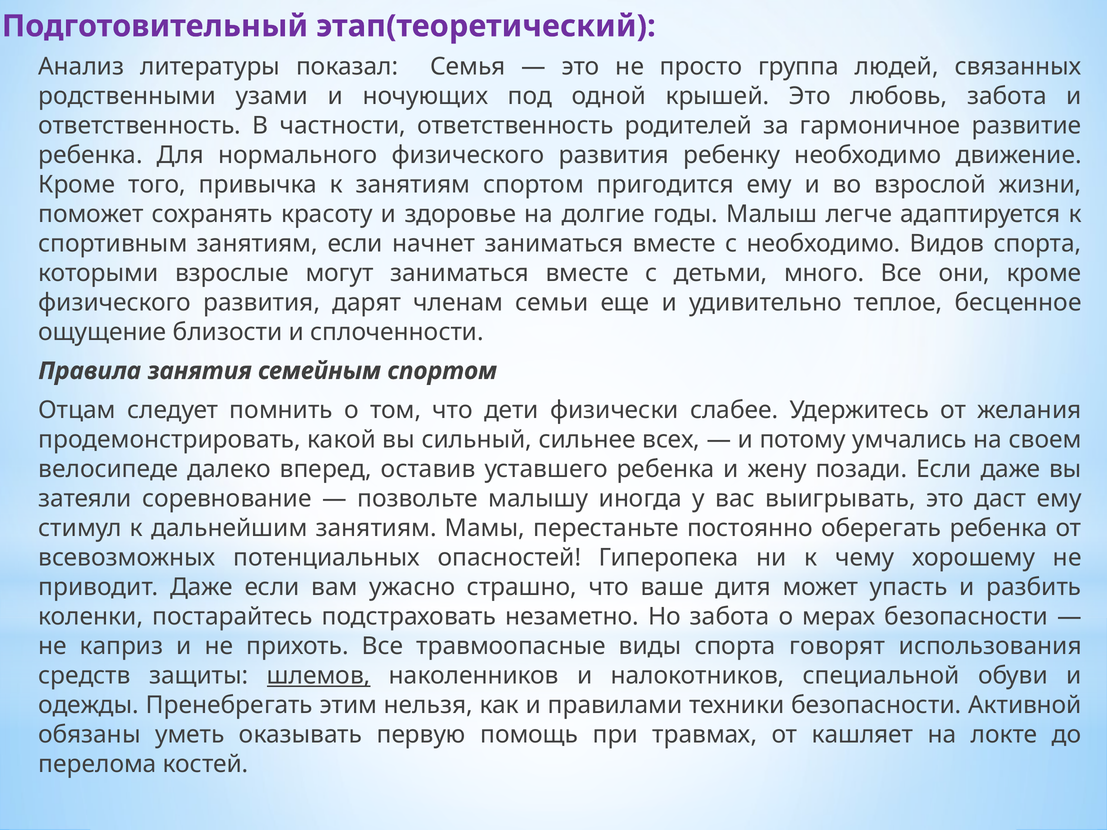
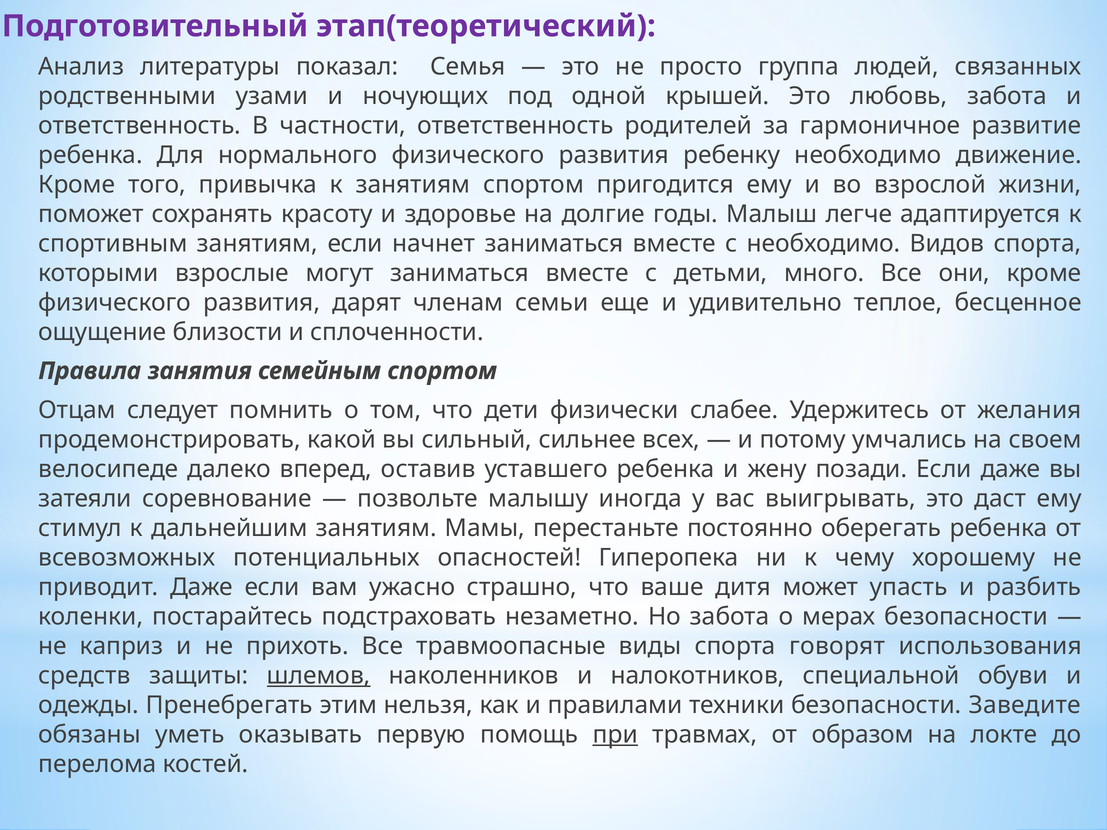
Активной: Активной -> Заведите
при underline: none -> present
кашляет: кашляет -> образом
